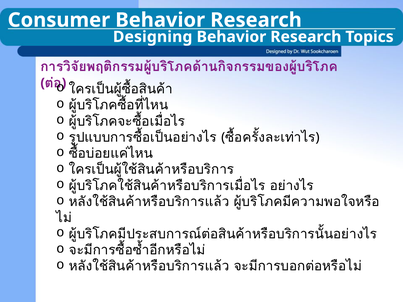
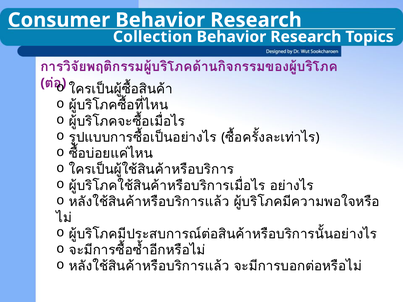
Designing: Designing -> Collection
